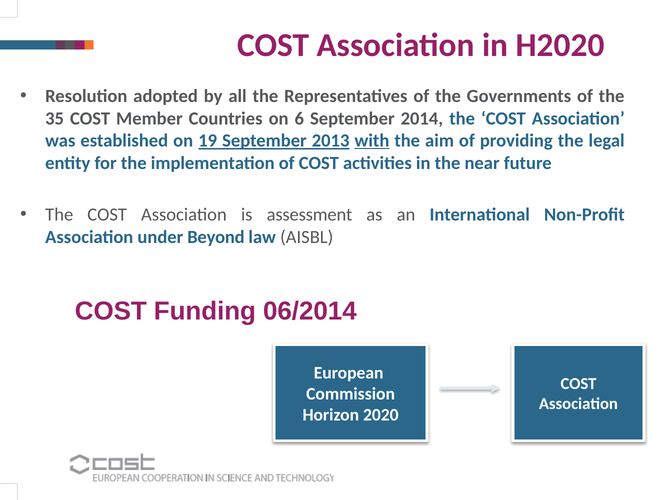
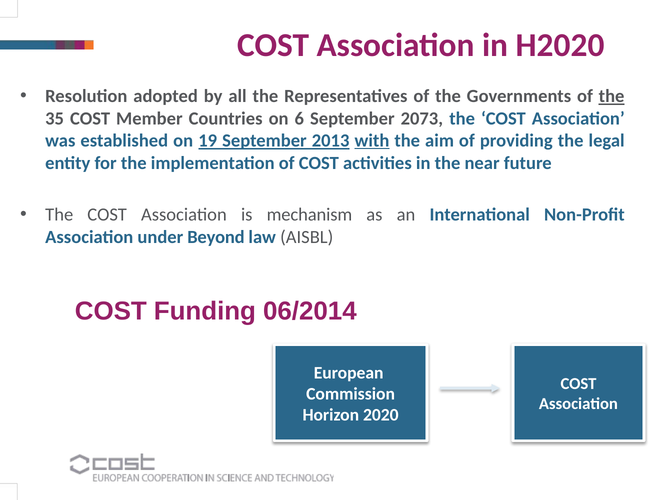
the at (612, 96) underline: none -> present
2014: 2014 -> 2073
assessment: assessment -> mechanism
